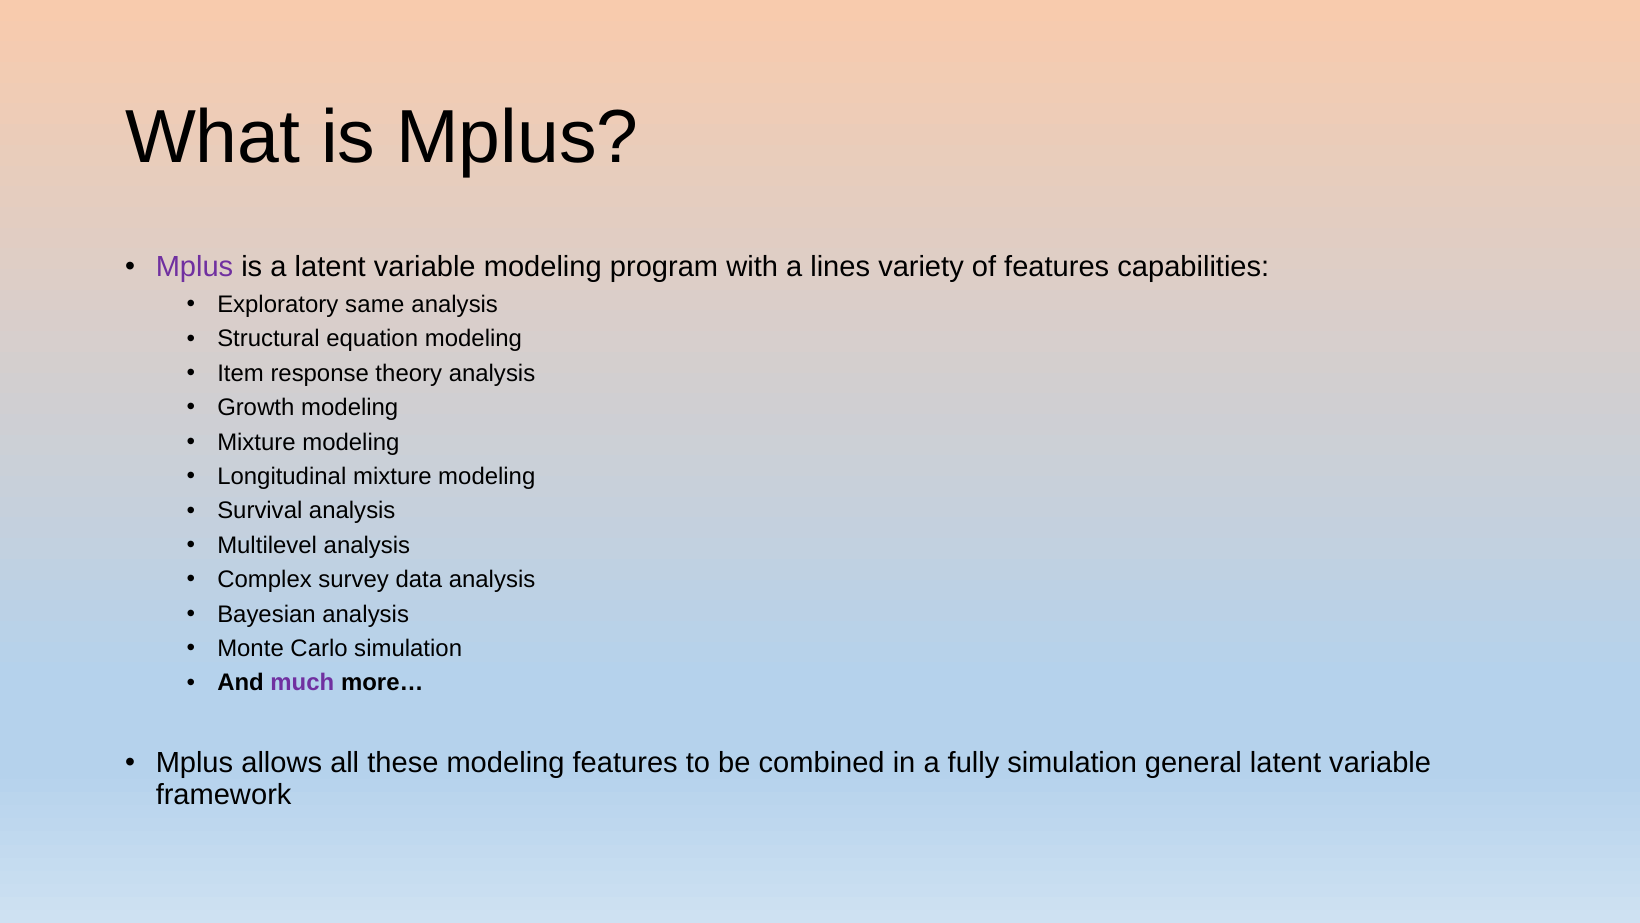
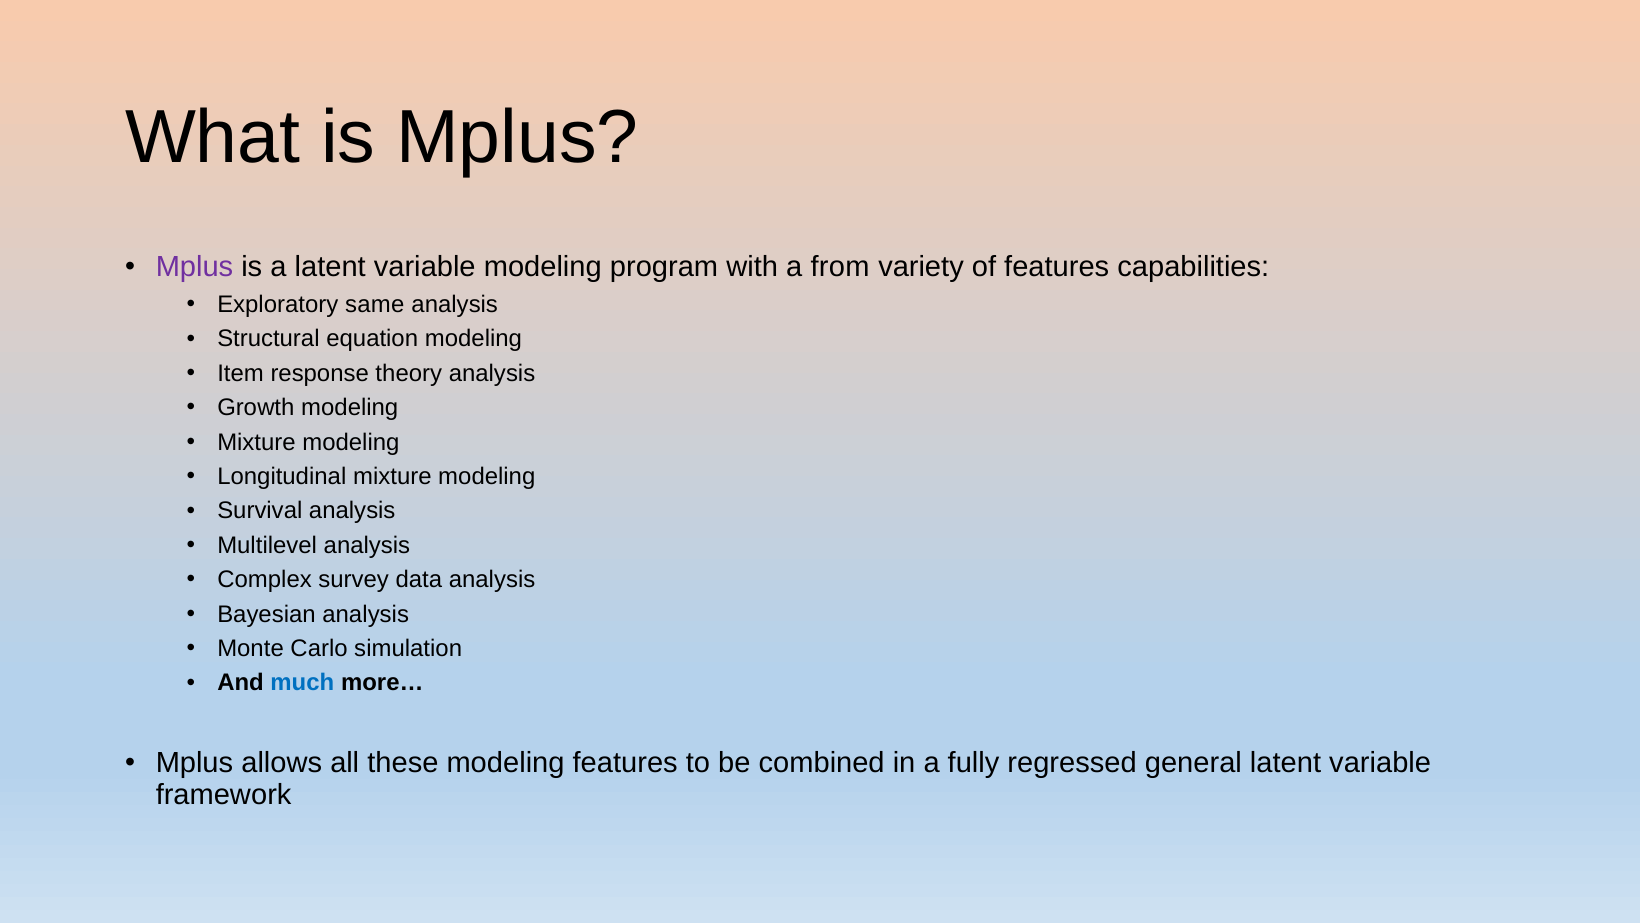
lines: lines -> from
much colour: purple -> blue
fully simulation: simulation -> regressed
